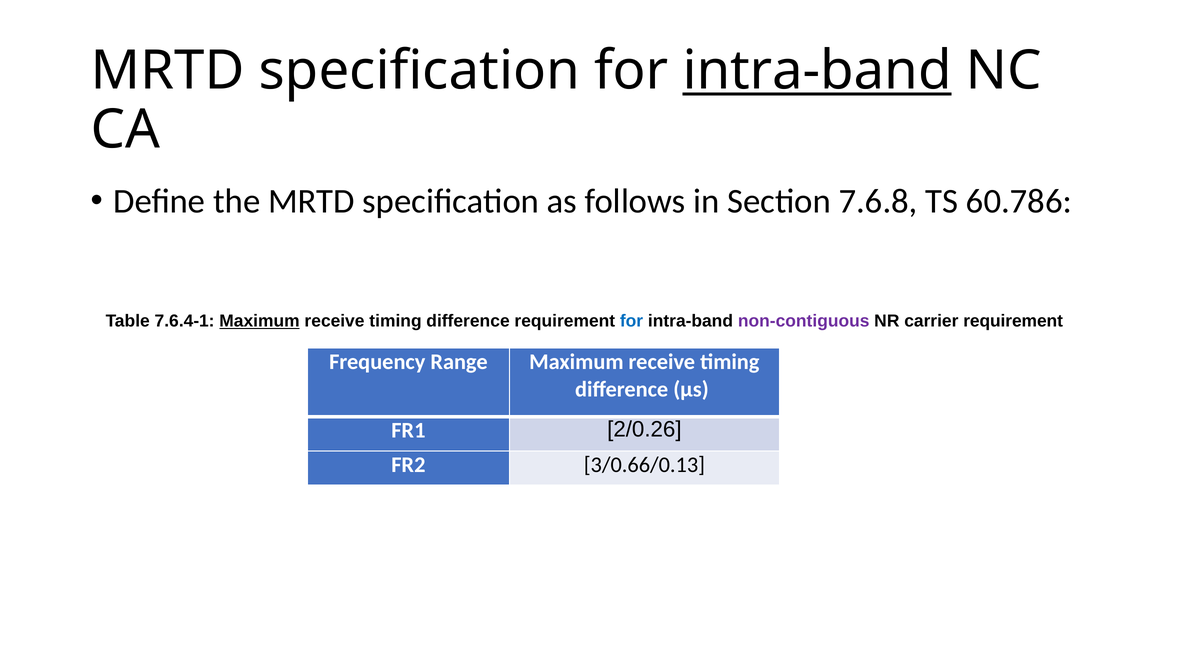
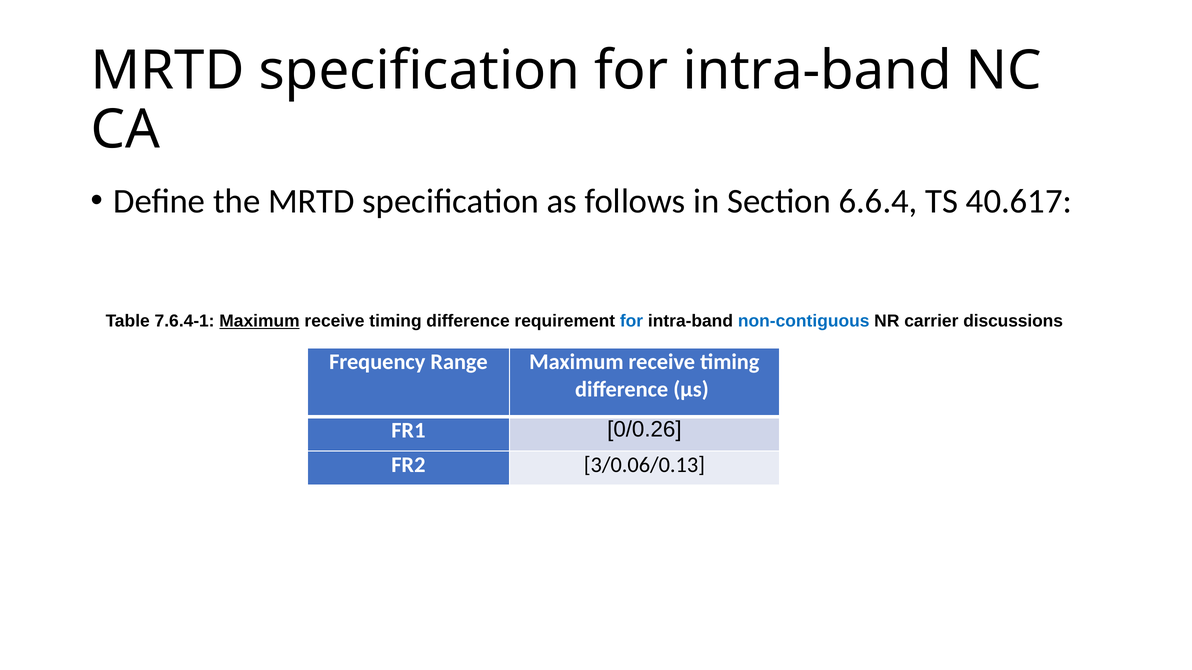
intra-band at (817, 71) underline: present -> none
7.6.8: 7.6.8 -> 6.6.4
60.786: 60.786 -> 40.617
non-contiguous colour: purple -> blue
carrier requirement: requirement -> discussions
2/0.26: 2/0.26 -> 0/0.26
3/0.66/0.13: 3/0.66/0.13 -> 3/0.06/0.13
